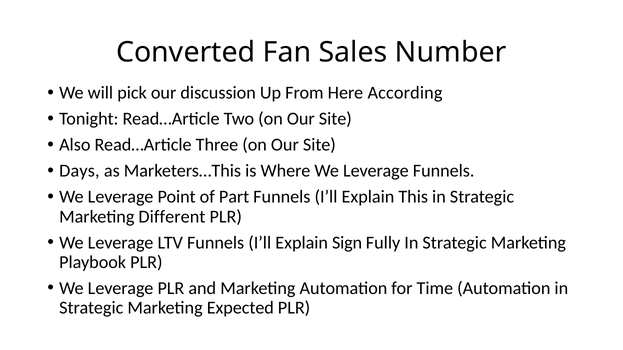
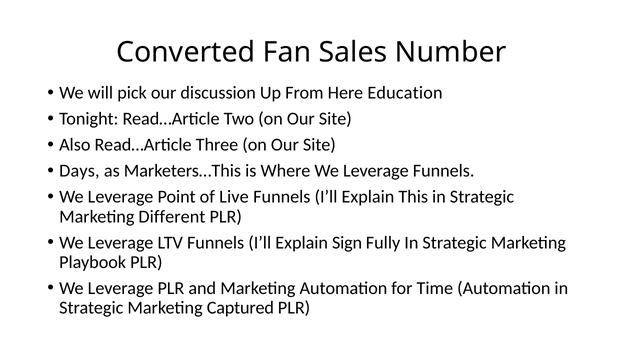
According: According -> Education
Part: Part -> Live
Expected: Expected -> Captured
